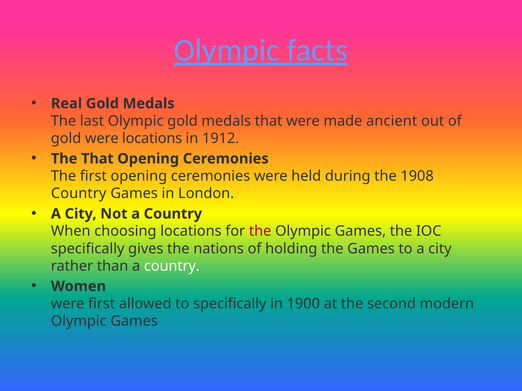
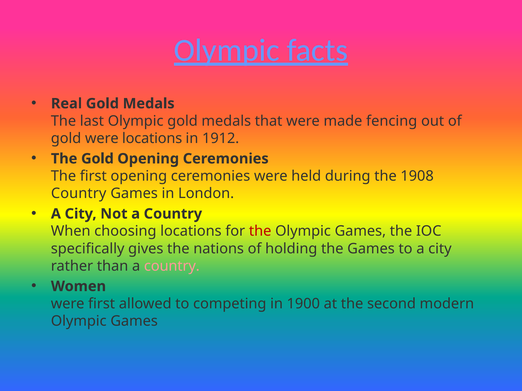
ancient: ancient -> fencing
The That: That -> Gold
country at (172, 266) colour: white -> pink
to specifically: specifically -> competing
